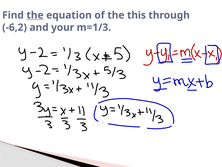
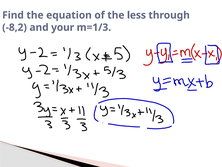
the at (35, 15) underline: present -> none
this: this -> less
-6,2: -6,2 -> -8,2
